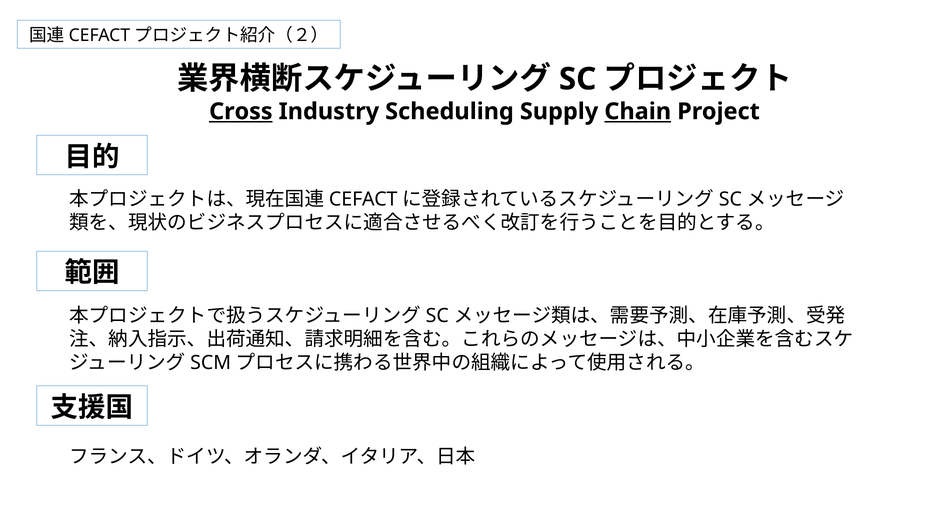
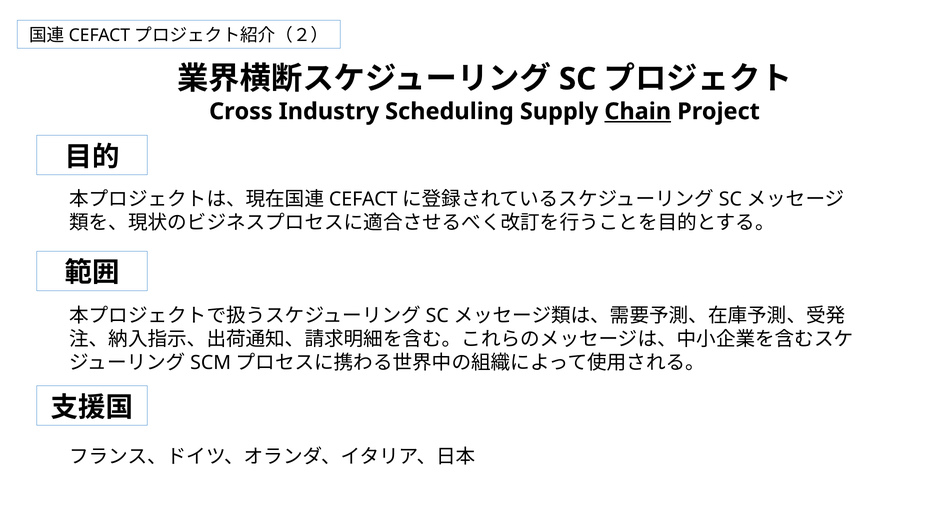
Cross underline: present -> none
